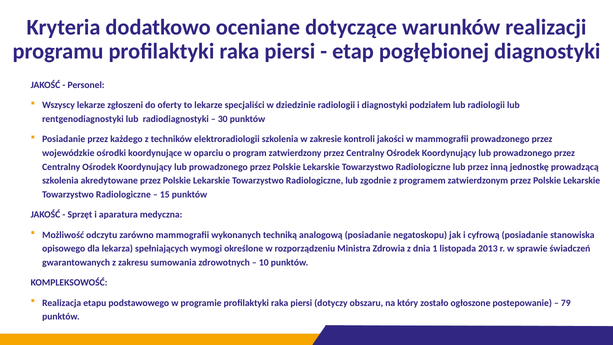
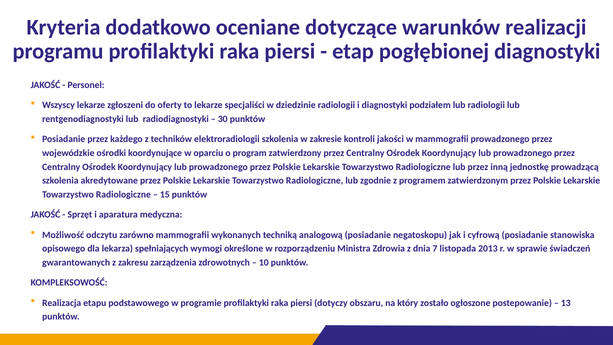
1: 1 -> 7
sumowania: sumowania -> zarządzenia
79: 79 -> 13
